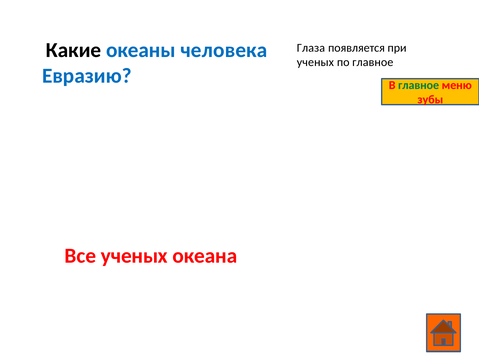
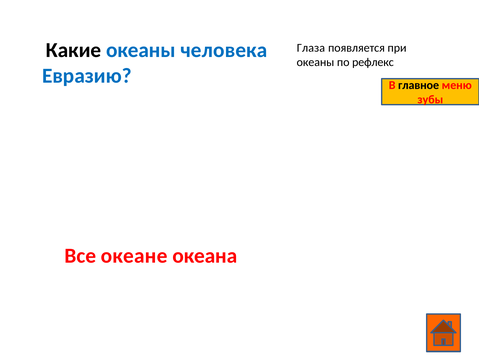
ученых at (315, 62): ученых -> океаны
по главное: главное -> рефлекс
главное at (419, 85) colour: green -> black
Все ученых: ученых -> океане
